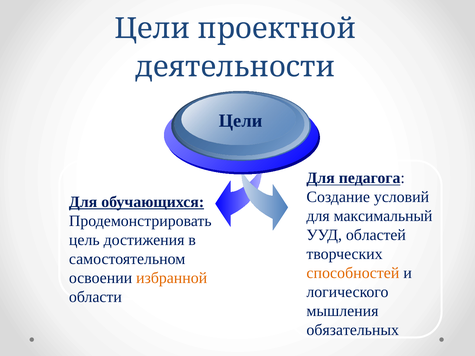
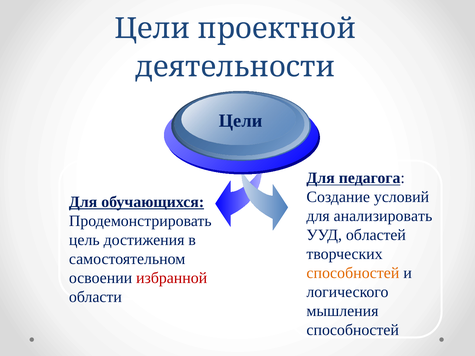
максимальный: максимальный -> анализировать
избранной colour: orange -> red
обязательных at (353, 330): обязательных -> способностей
